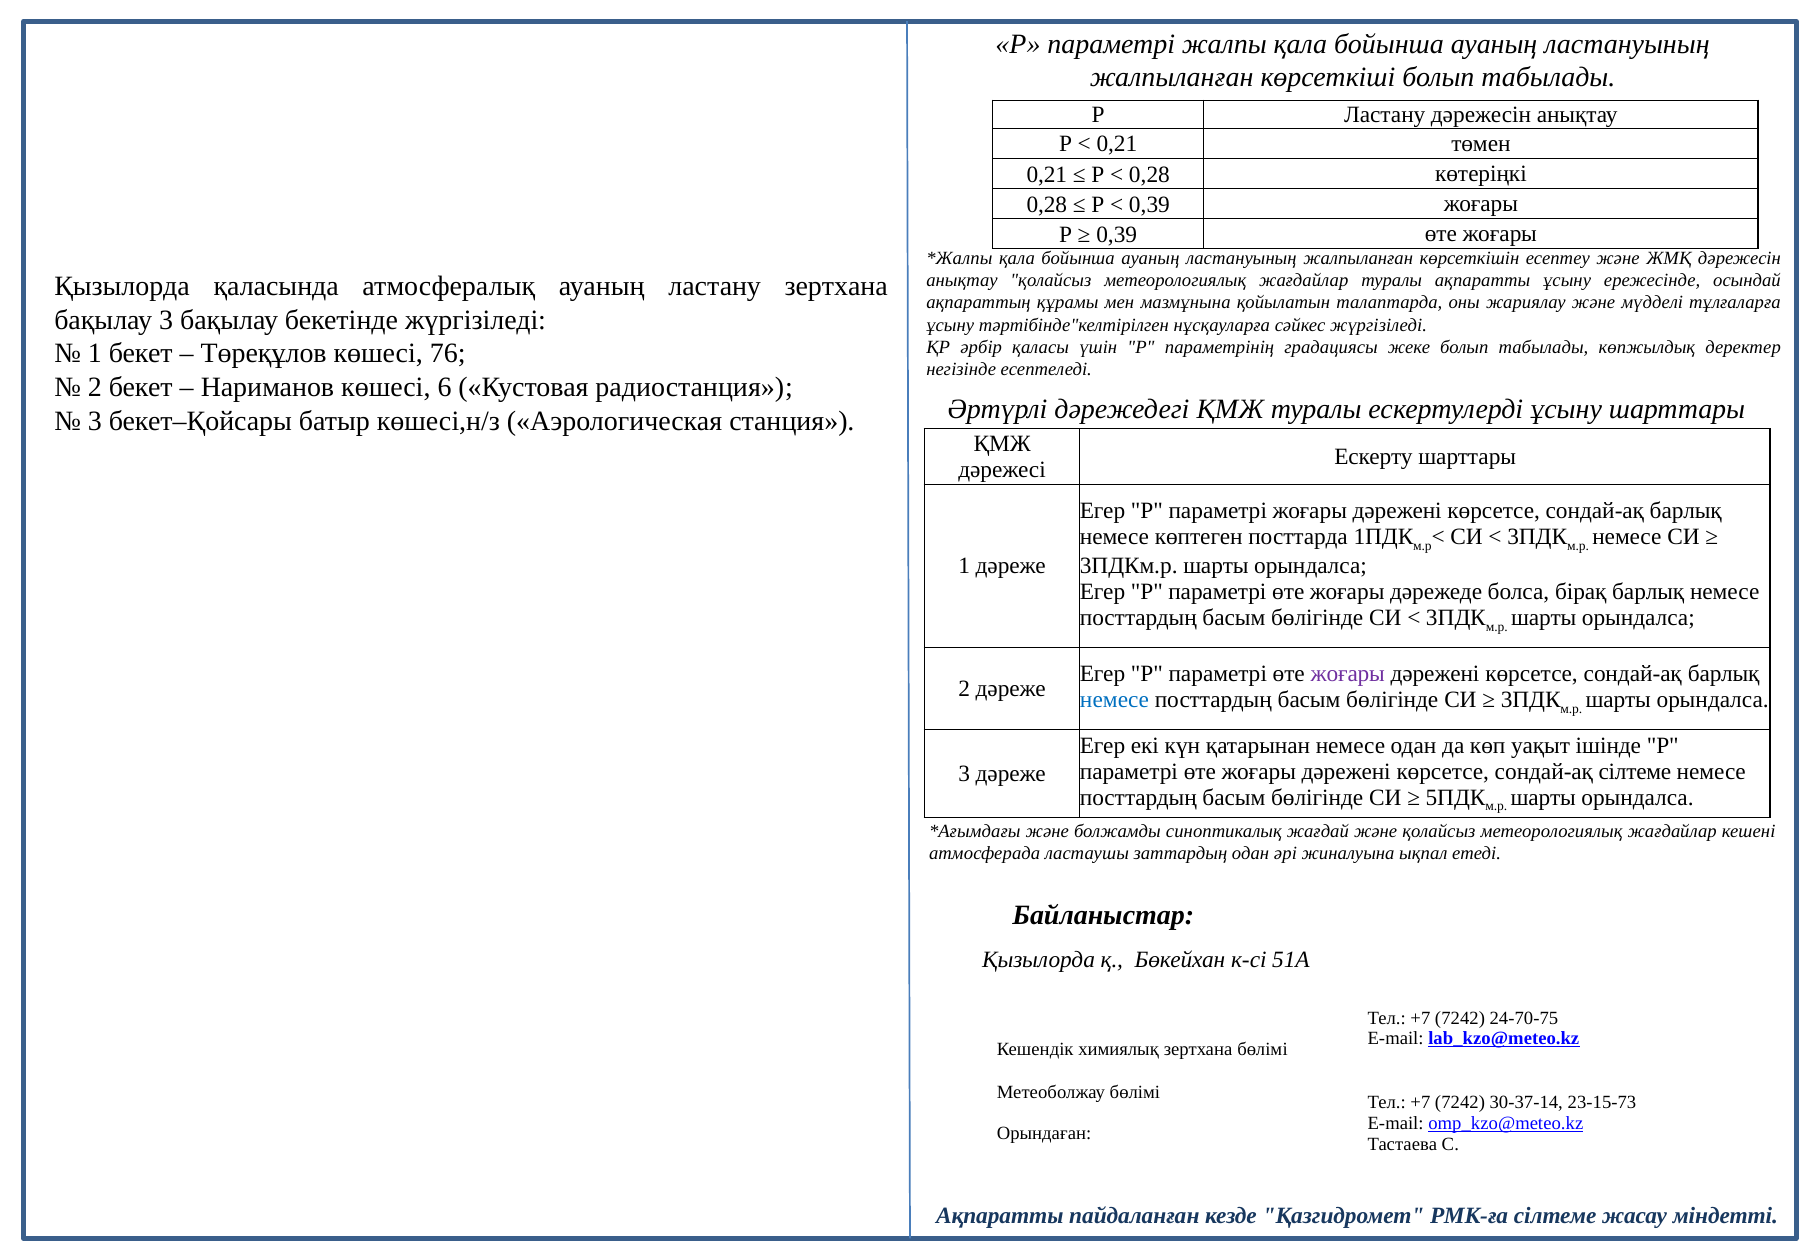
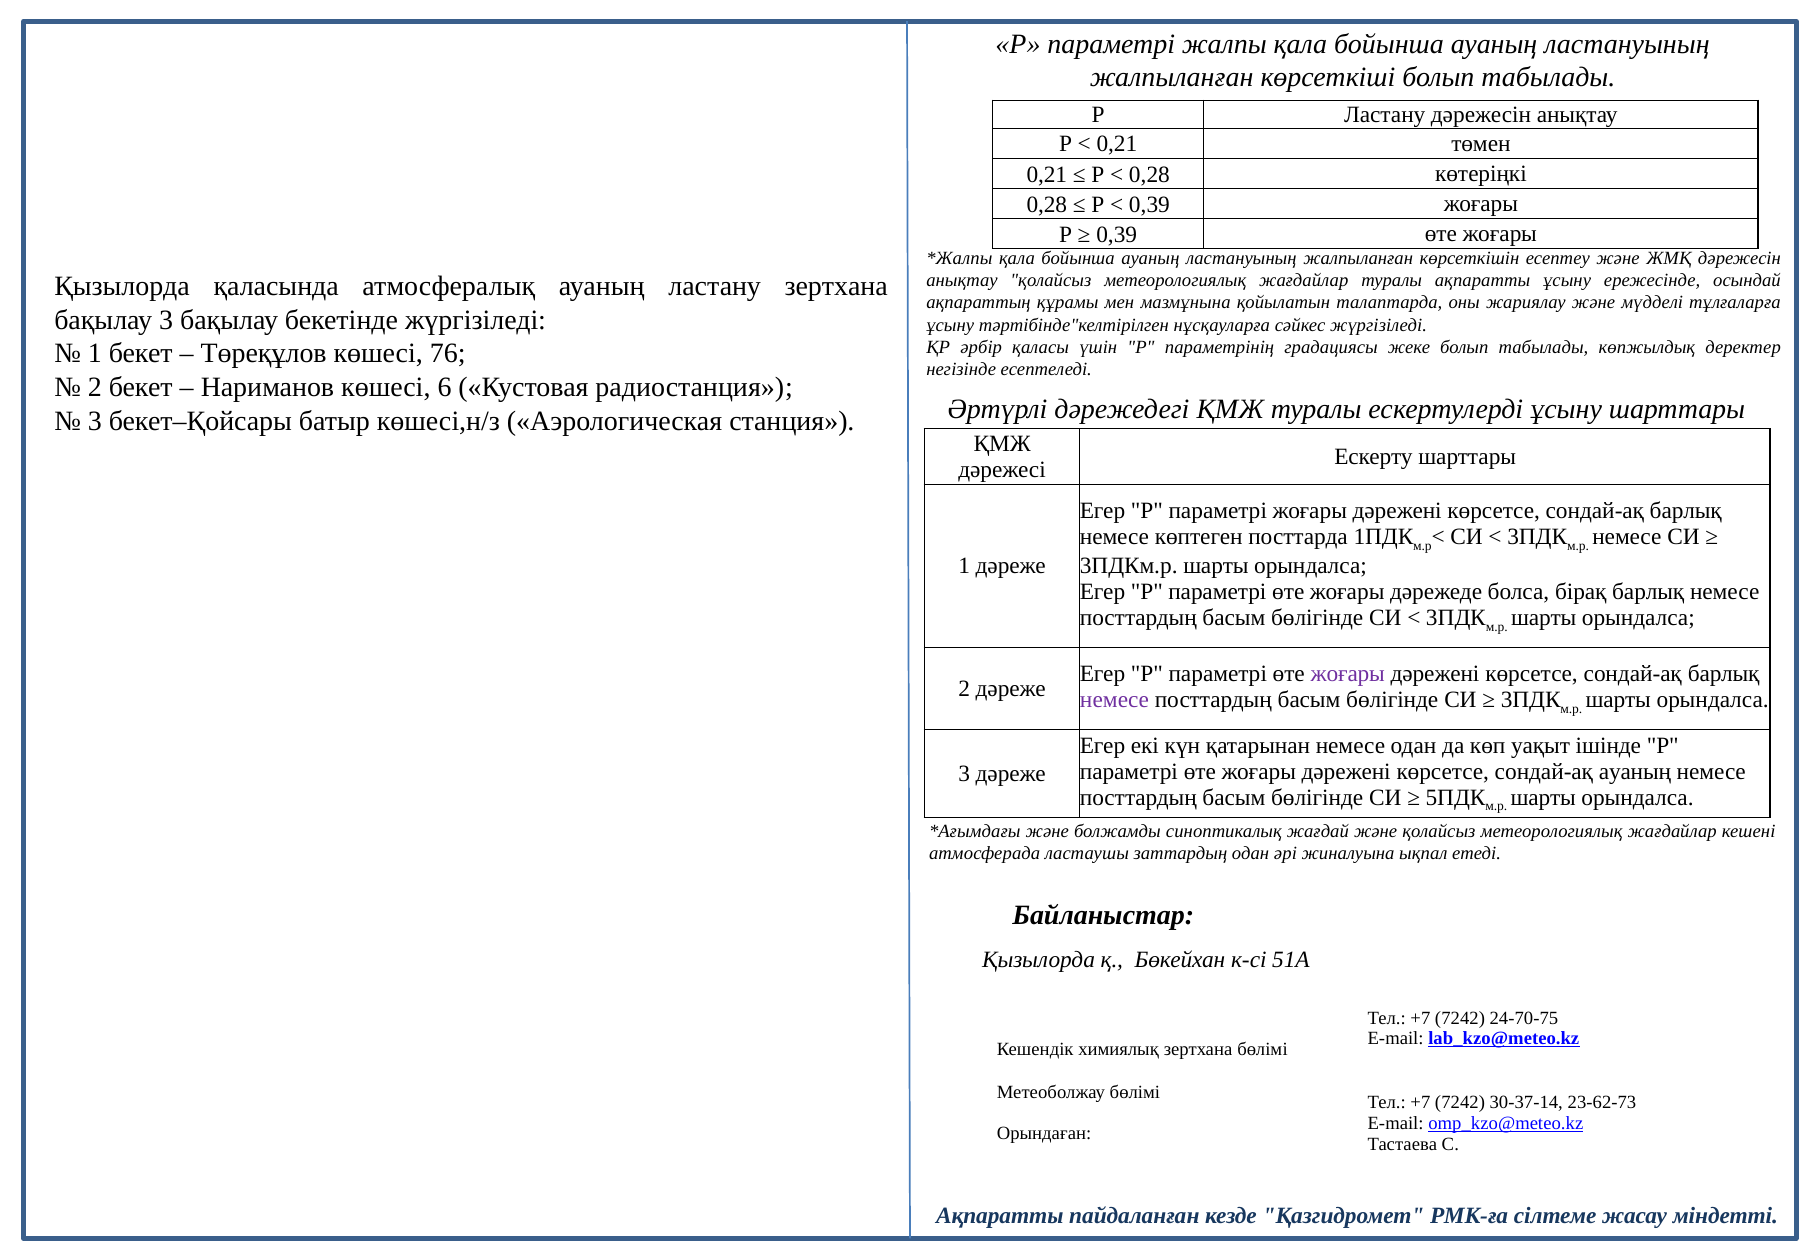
немесе at (1114, 700) colour: blue -> purple
сондай-ақ сілтеме: сілтеме -> ауаның
23-15-73: 23-15-73 -> 23-62-73
